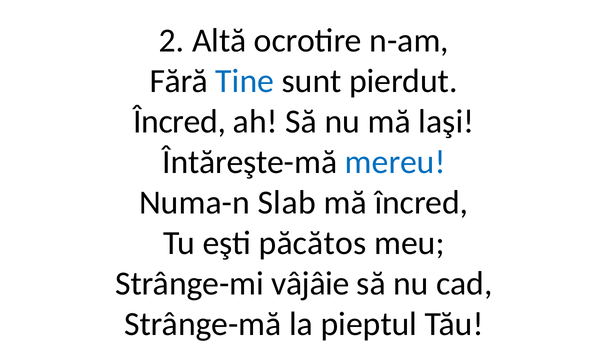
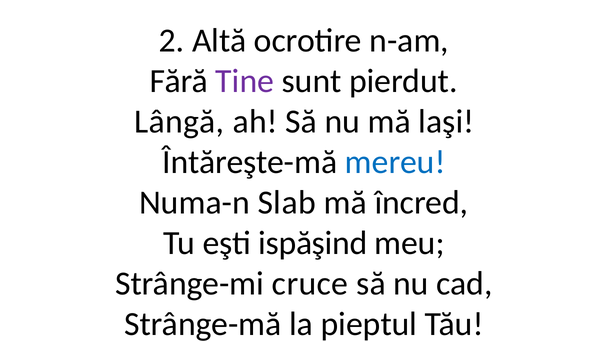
Tine colour: blue -> purple
Încred at (180, 122): Încred -> Lângă
păcătos: păcătos -> ispăşind
vâjâie: vâjâie -> cruce
